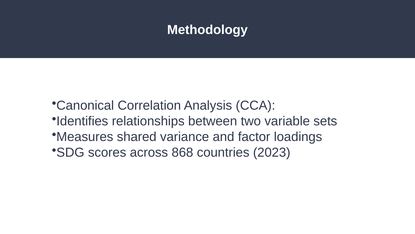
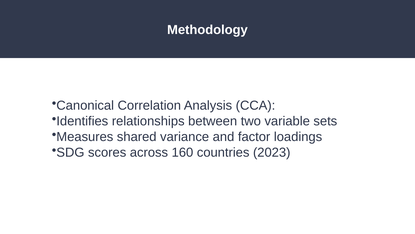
868: 868 -> 160
